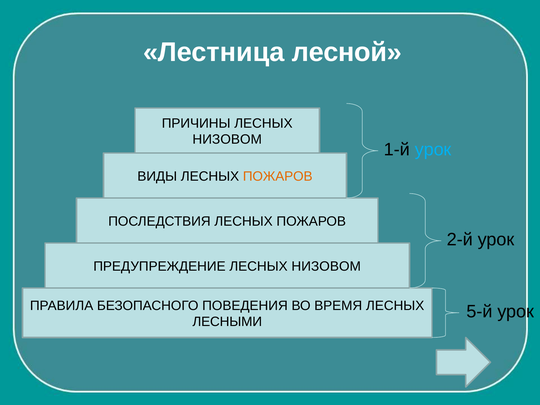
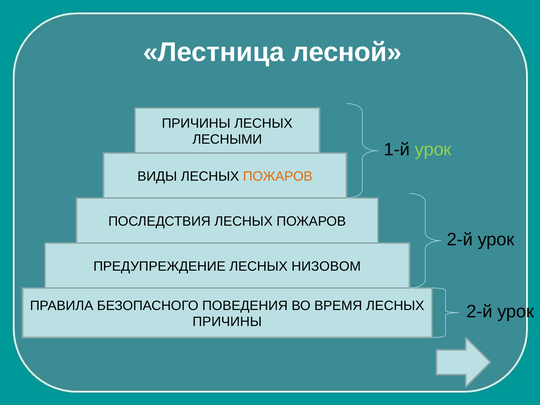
НИЗОВОМ at (227, 140): НИЗОВОМ -> ЛЕСНЫМИ
урок at (433, 150) colour: light blue -> light green
5-й at (479, 312): 5-й -> 2-й
ЛЕСНЫМИ at (227, 322): ЛЕСНЫМИ -> ПРИЧИНЫ
